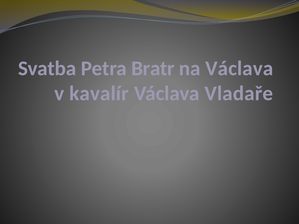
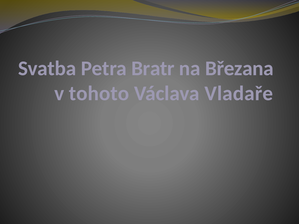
na Václava: Václava -> Březana
kavalír: kavalír -> tohoto
